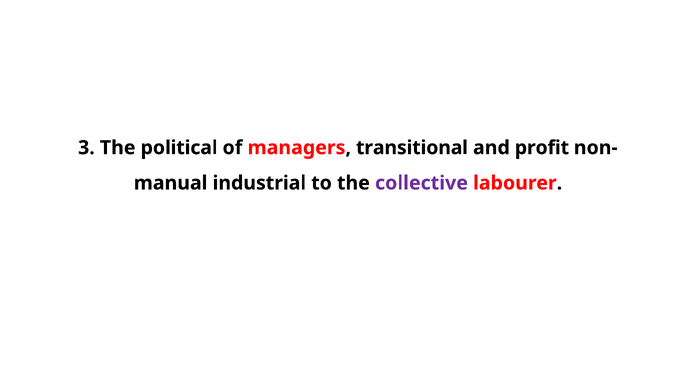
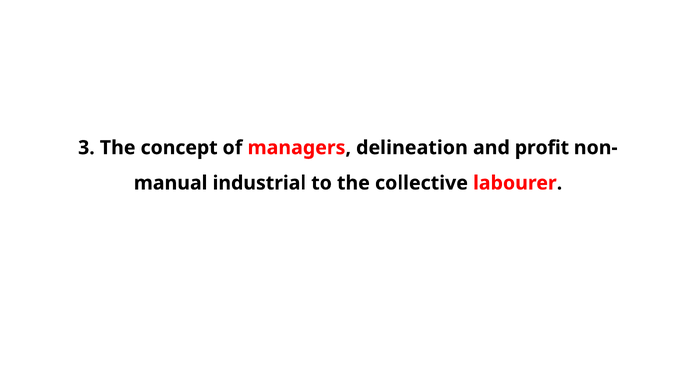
political: political -> concept
transitional: transitional -> delineation
collective colour: purple -> black
